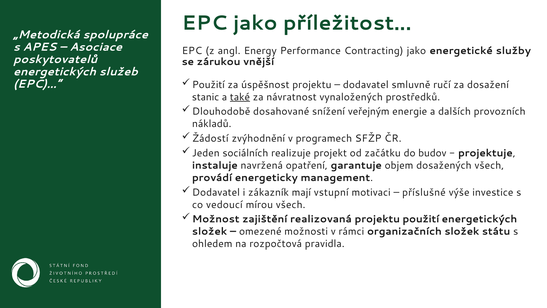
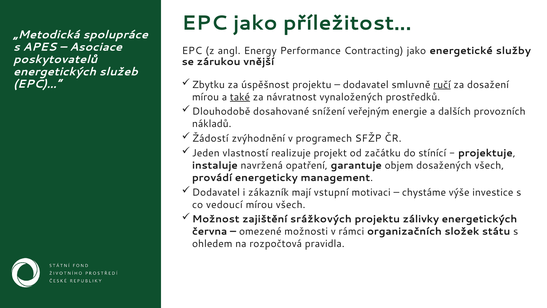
Použití at (208, 85): Použití -> Zbytku
ručí underline: none -> present
stanic at (206, 97): stanic -> mírou
sociálních: sociálních -> vlastností
budov: budov -> stínící
příslušné: příslušné -> chystáme
realizovaná: realizovaná -> srážkových
projektu použití: použití -> zálivky
složek at (210, 231): složek -> června
